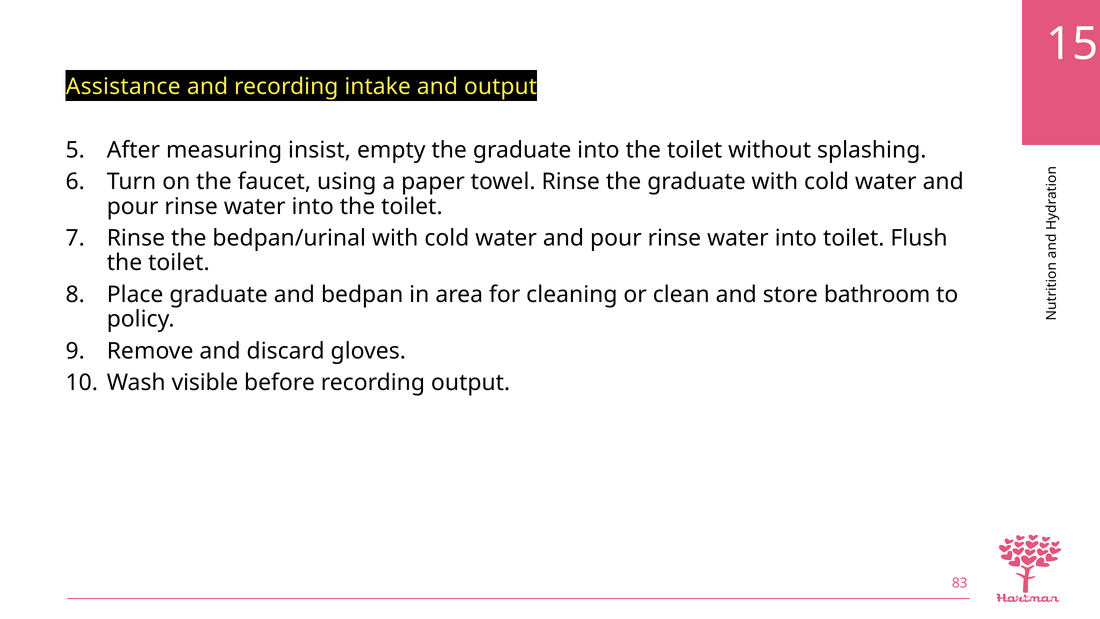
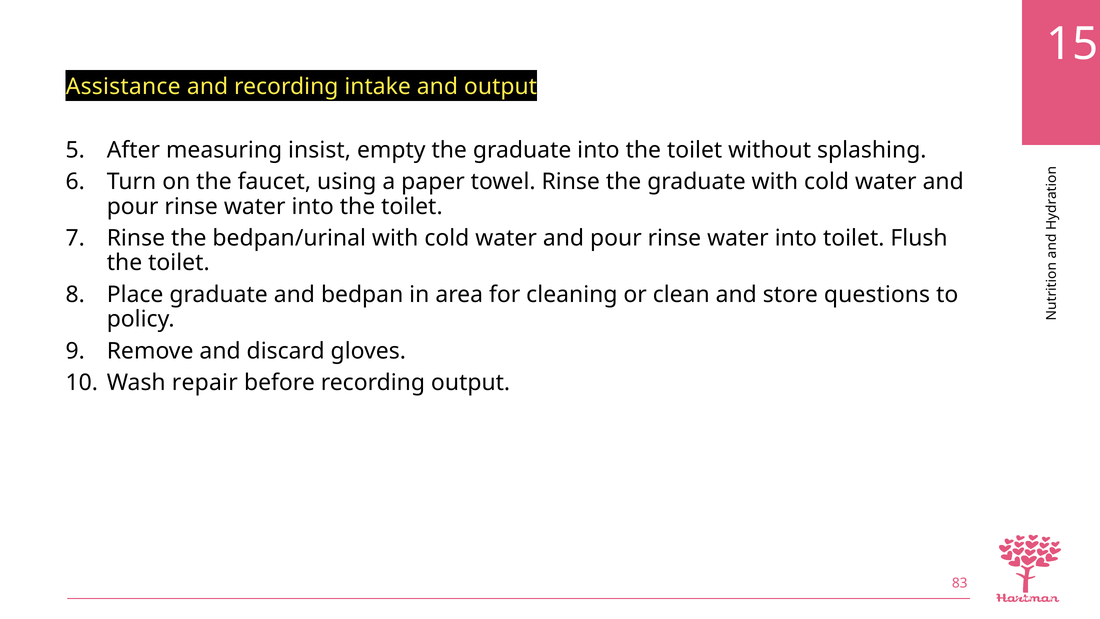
bathroom: bathroom -> questions
visible: visible -> repair
